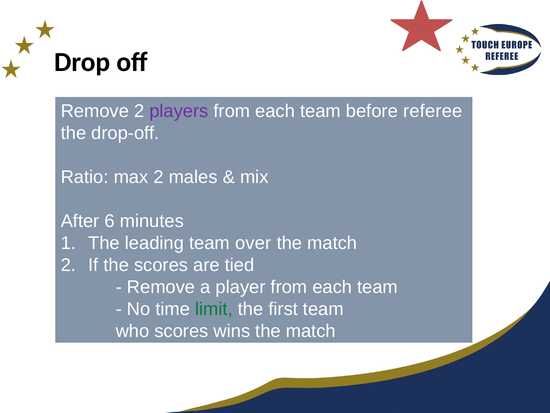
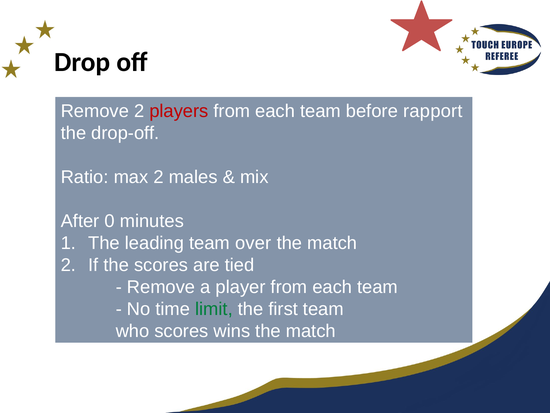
players colour: purple -> red
referee: referee -> rapport
6: 6 -> 0
